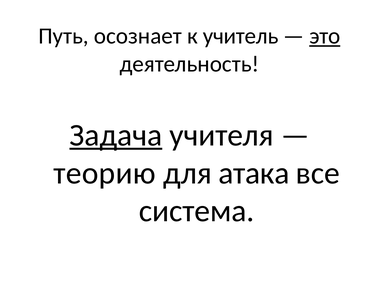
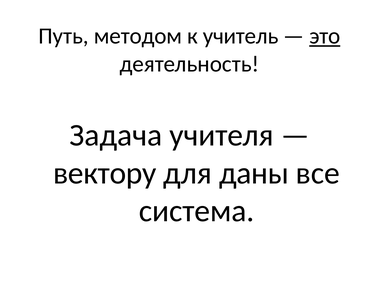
осознает: осознает -> методом
Задача underline: present -> none
теорию: теорию -> вектору
атака: атака -> даны
